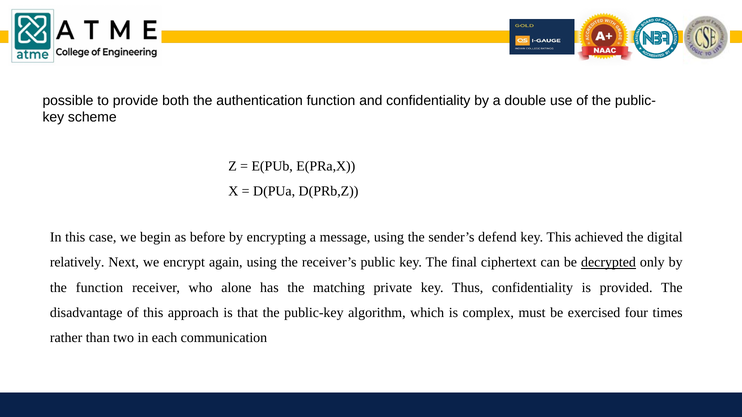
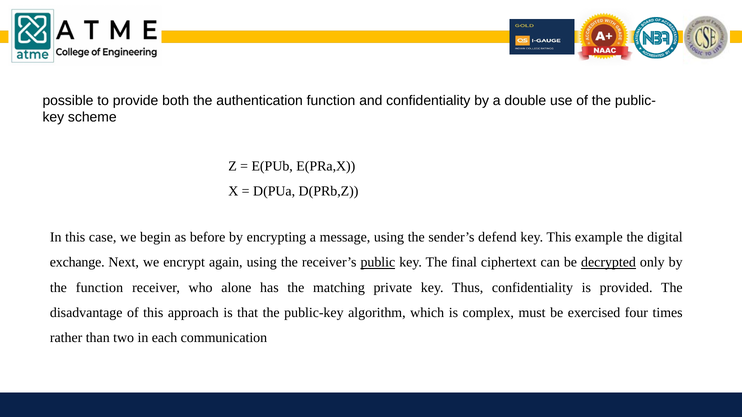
achieved: achieved -> example
relatively: relatively -> exchange
public underline: none -> present
